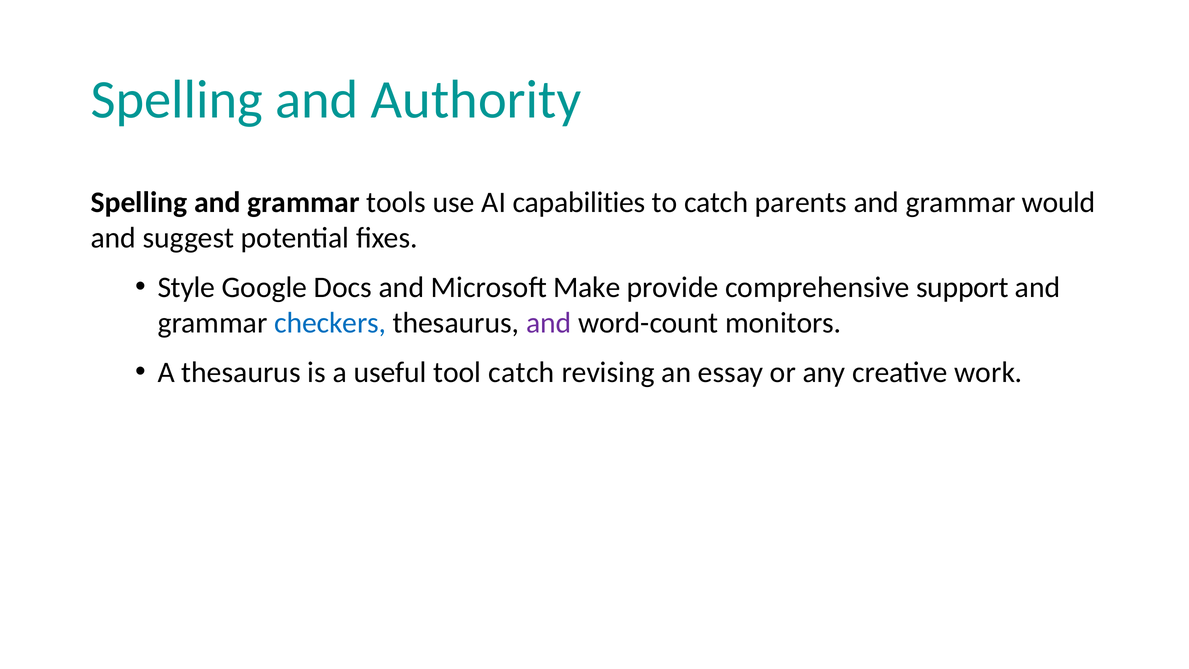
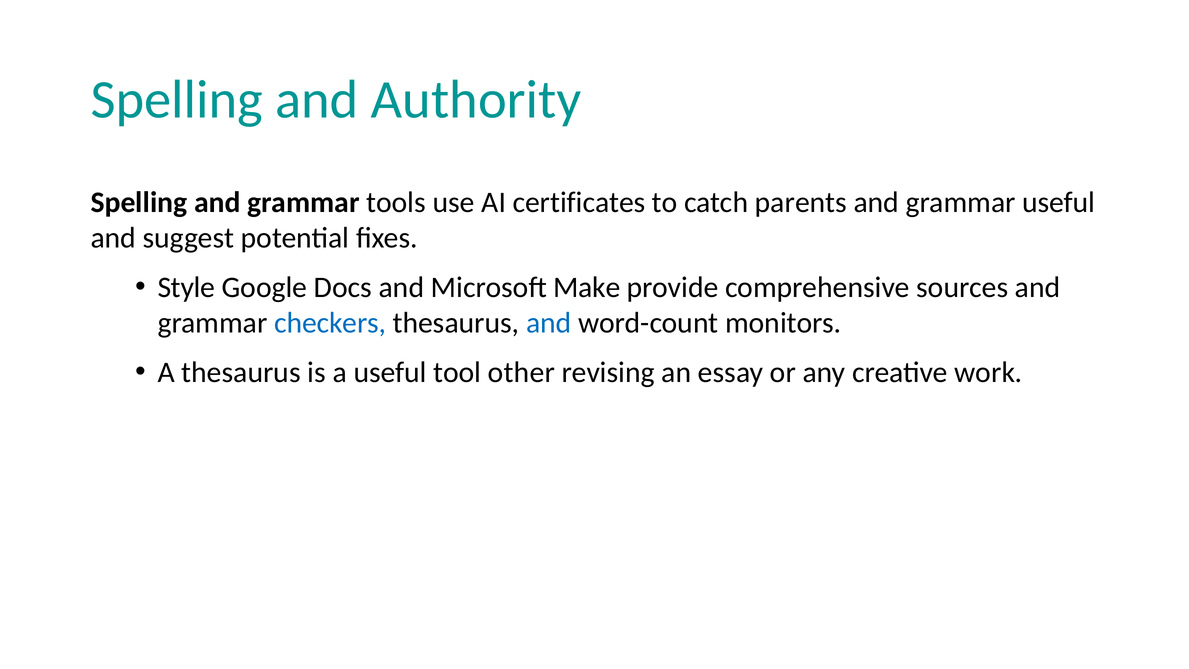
capabilities: capabilities -> certificates
grammar would: would -> useful
support: support -> sources
and at (549, 323) colour: purple -> blue
tool catch: catch -> other
